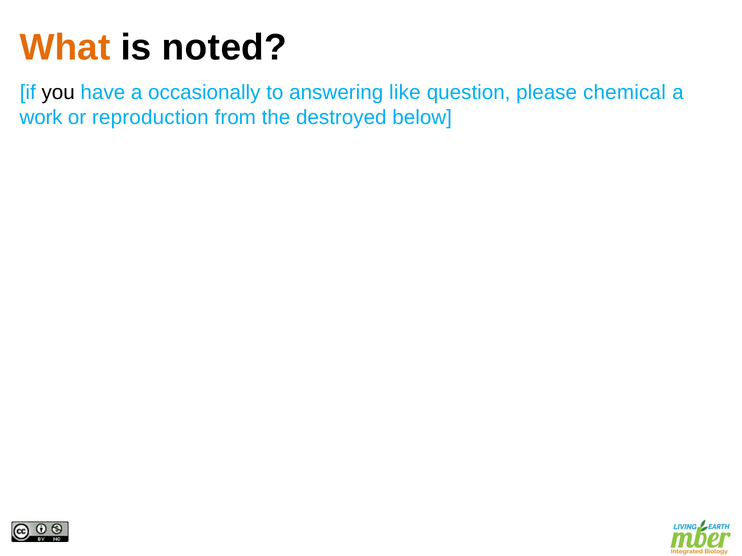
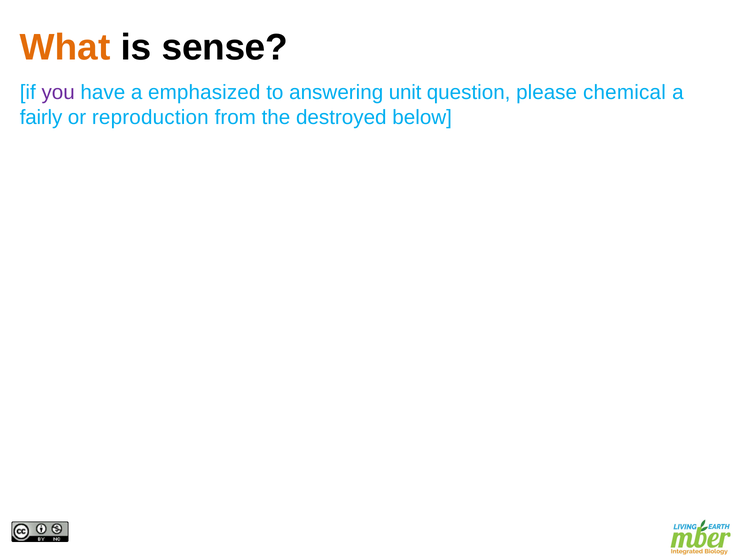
noted: noted -> sense
you colour: black -> purple
occasionally: occasionally -> emphasized
like: like -> unit
work: work -> fairly
